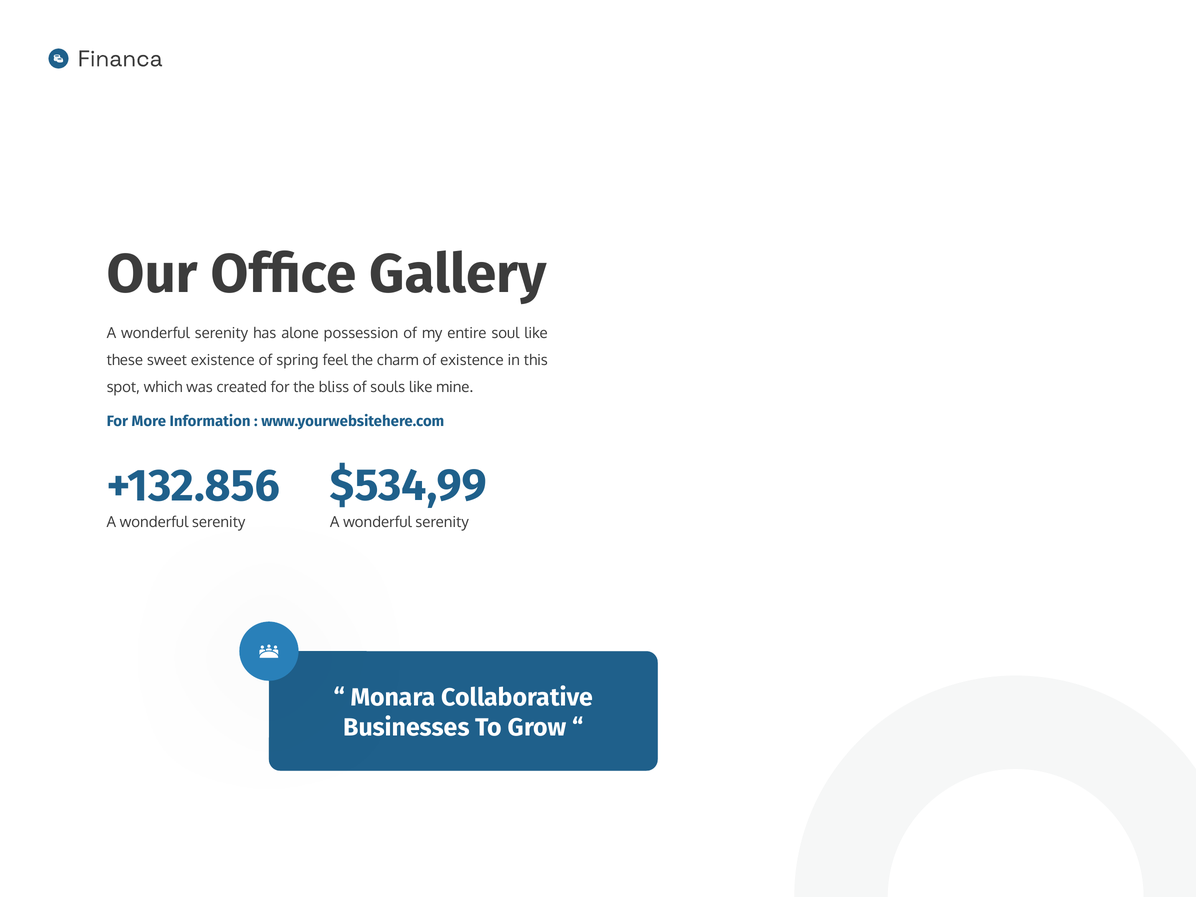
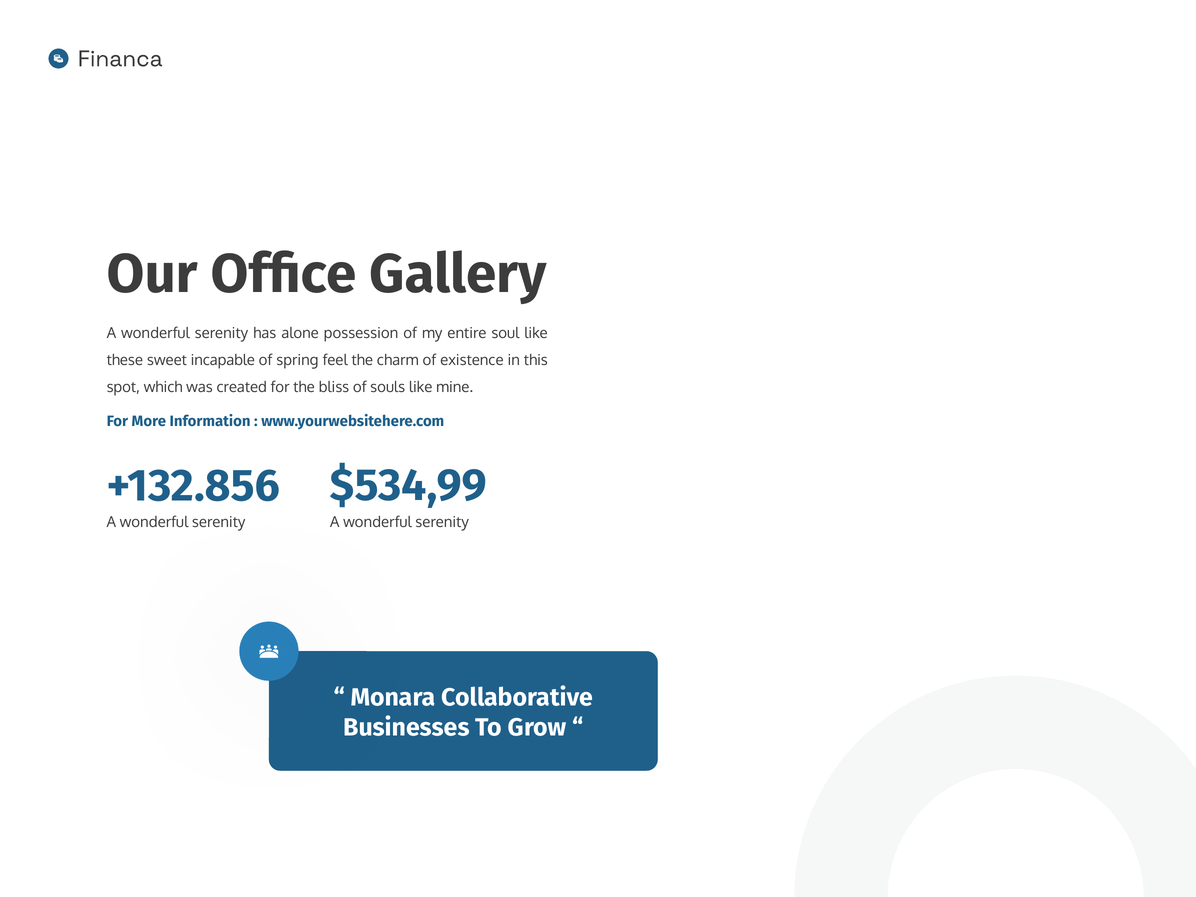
sweet existence: existence -> incapable
